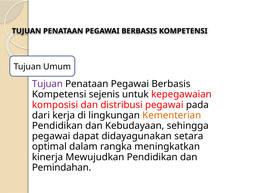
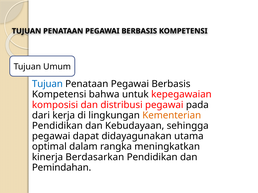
Tujuan at (47, 84) colour: purple -> blue
sejenis: sejenis -> bahwa
setara: setara -> utama
Mewujudkan: Mewujudkan -> Berdasarkan
